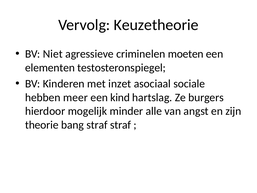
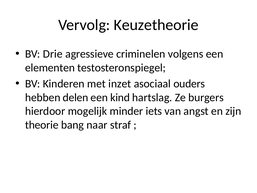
Niet: Niet -> Drie
moeten: moeten -> volgens
sociale: sociale -> ouders
meer: meer -> delen
alle: alle -> iets
bang straf: straf -> naar
